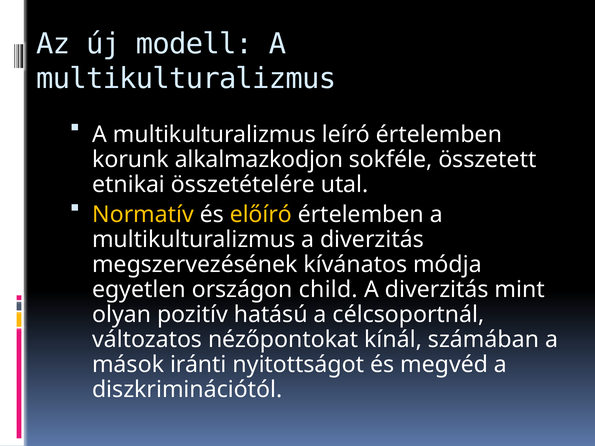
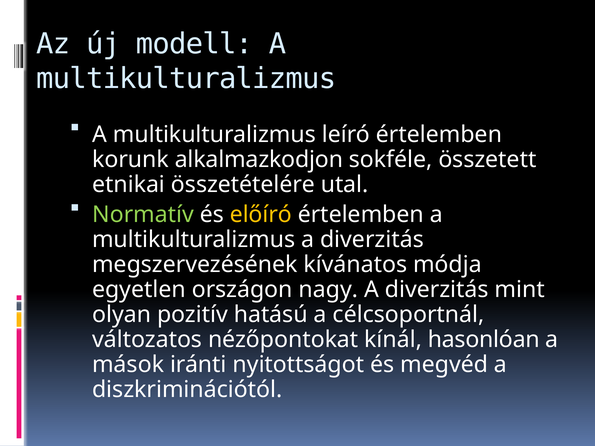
Normatív colour: yellow -> light green
child: child -> nagy
számában: számában -> hasonlóan
